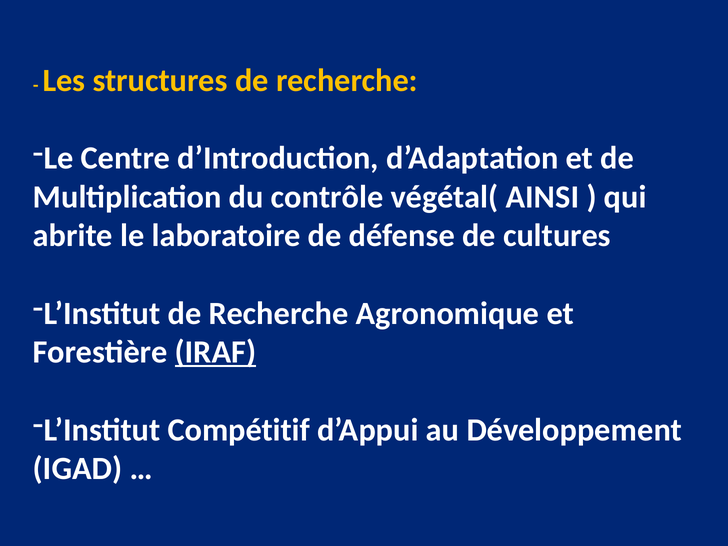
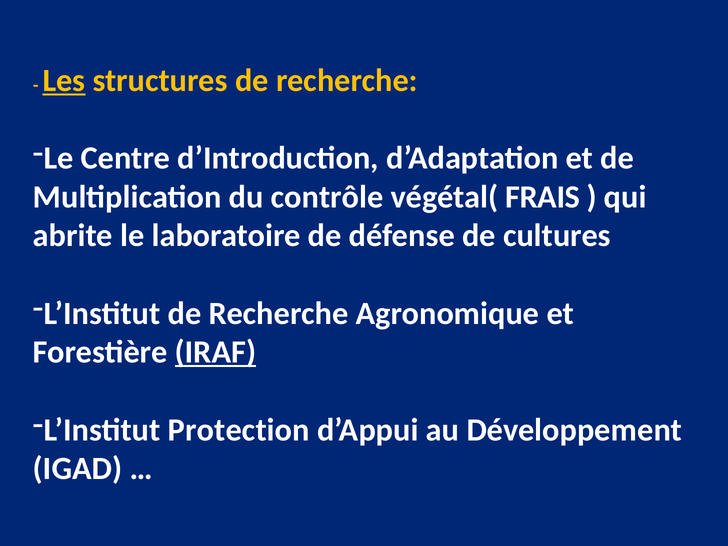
Les underline: none -> present
AINSI: AINSI -> FRAIS
Compétitif: Compétitif -> Protection
